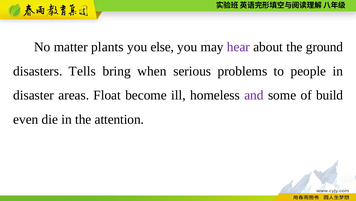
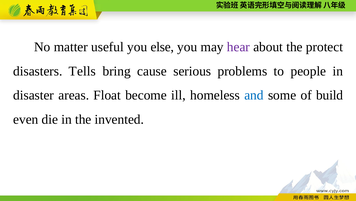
plants: plants -> useful
ground: ground -> protect
when: when -> cause
and colour: purple -> blue
attention: attention -> invented
